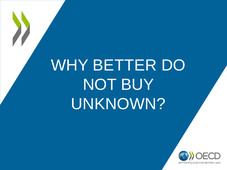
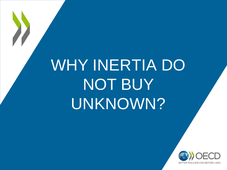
BETTER: BETTER -> INERTIA
